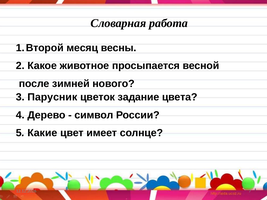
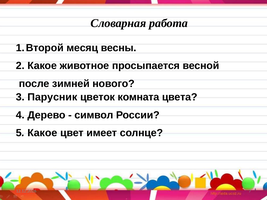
задание: задание -> комната
5 Какие: Какие -> Какое
